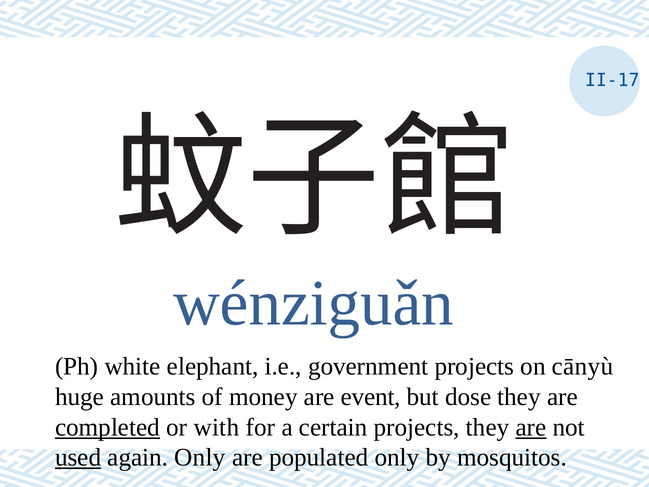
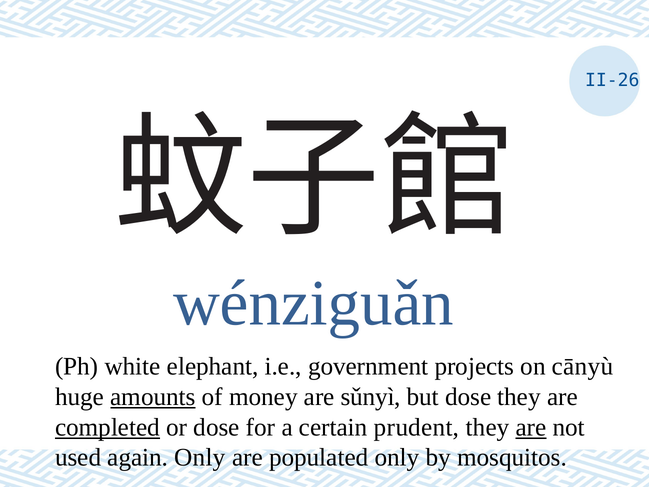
II-17: II-17 -> II-26
amounts underline: none -> present
event: event -> sǔnyì
or with: with -> dose
certain projects: projects -> prudent
used underline: present -> none
